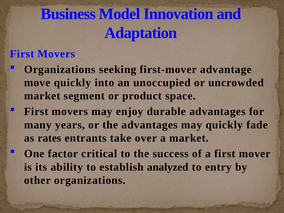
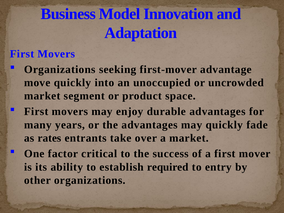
analyzed: analyzed -> required
